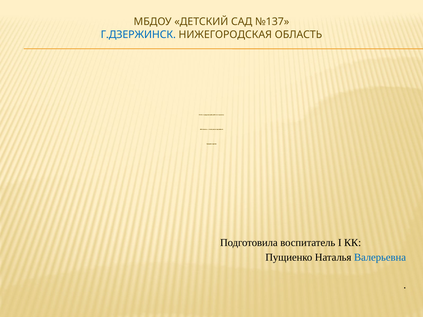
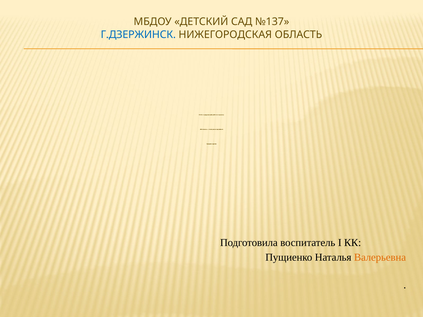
Валерьевна colour: blue -> orange
